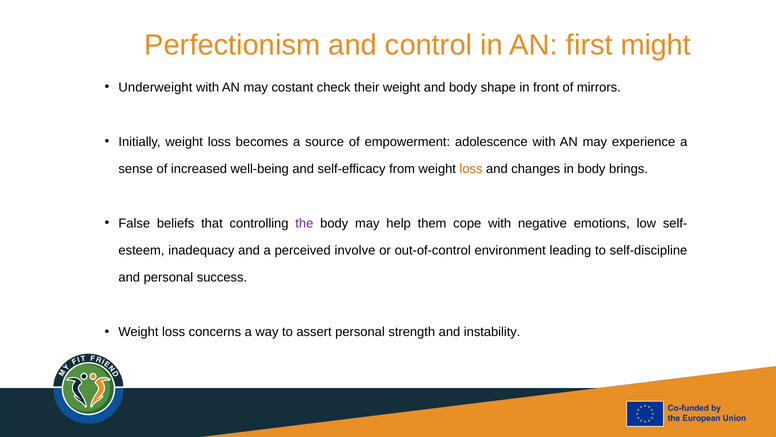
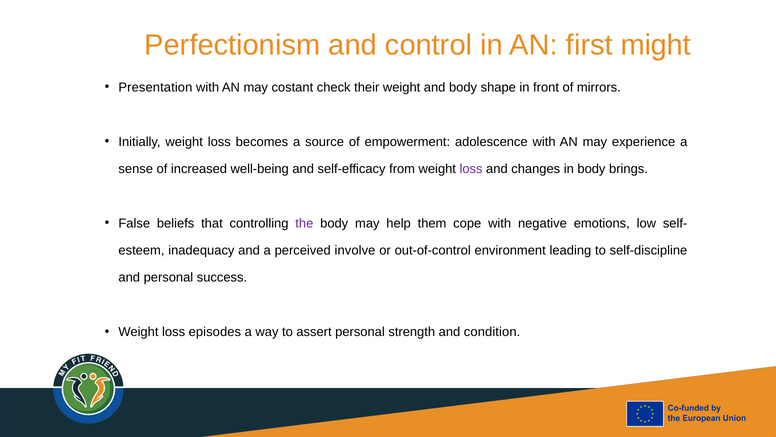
Underweight: Underweight -> Presentation
loss at (471, 169) colour: orange -> purple
concerns: concerns -> episodes
instability: instability -> condition
